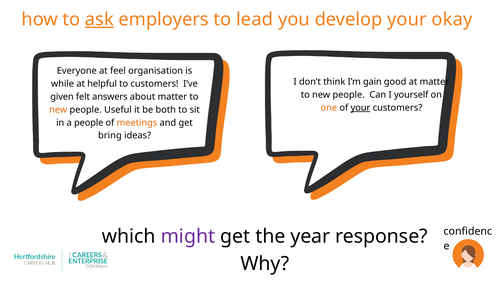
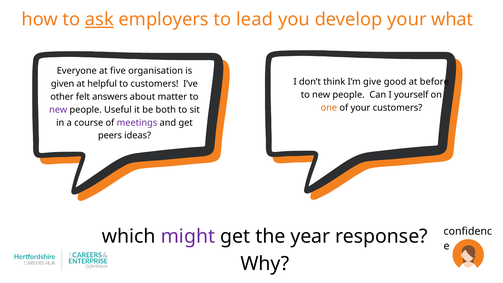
okay: okay -> what
feel: feel -> five
gain: gain -> give
at matter: matter -> before
while: while -> given
given: given -> other
your at (360, 108) underline: present -> none
new at (58, 110) colour: orange -> purple
a people: people -> course
meetings colour: orange -> purple
bring: bring -> peers
